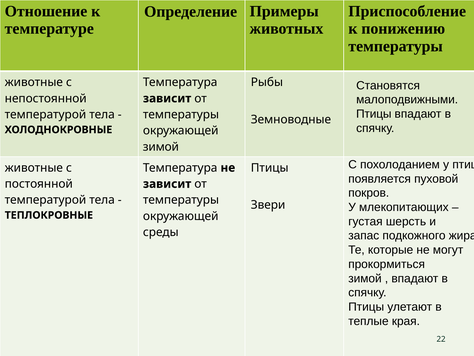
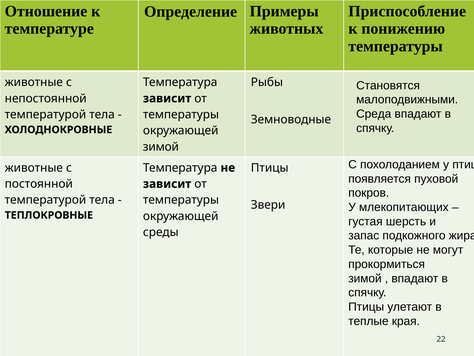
Птицы at (374, 114): Птицы -> Среда
